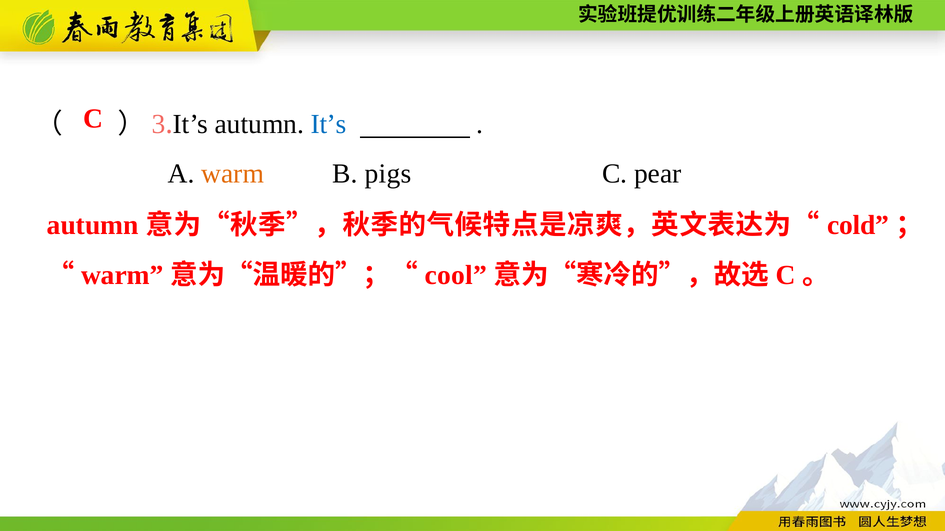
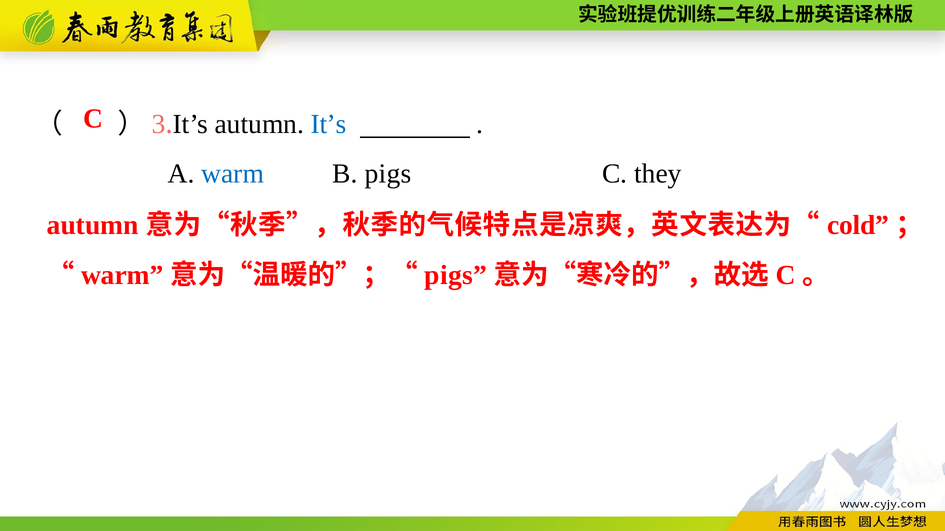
warm at (233, 174) colour: orange -> blue
pear: pear -> they
cool at (456, 275): cool -> pigs
